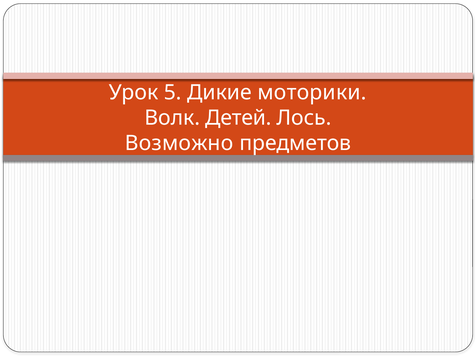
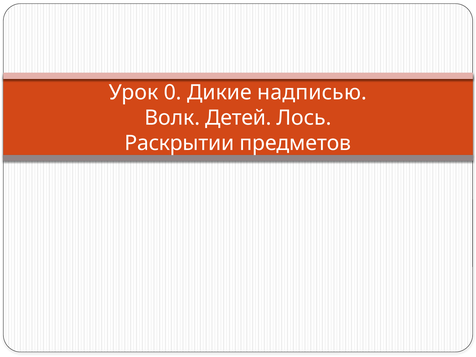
5: 5 -> 0
моторики: моторики -> надписью
Возможно: Возможно -> Раскрытии
